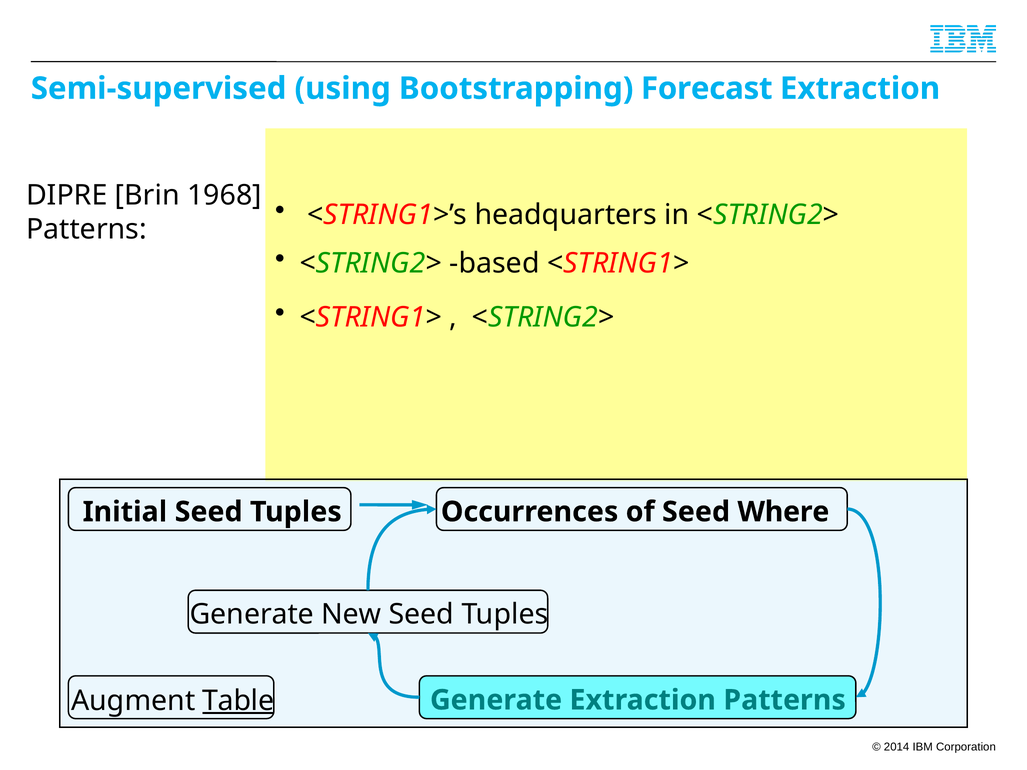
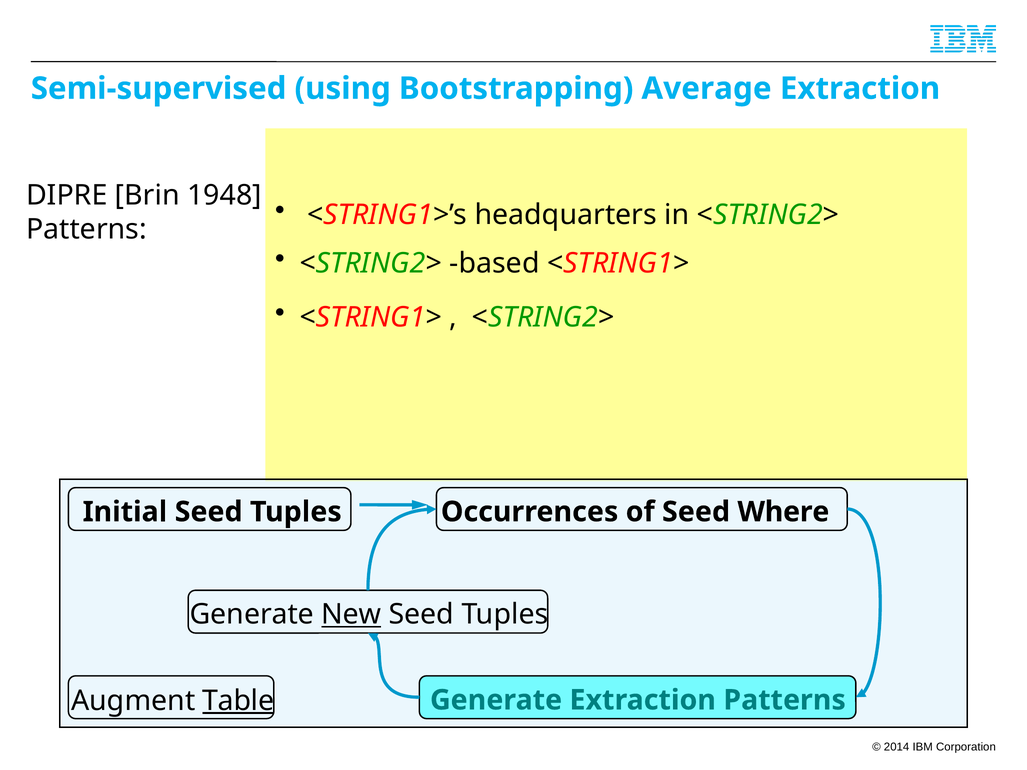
Forecast: Forecast -> Average
1968: 1968 -> 1948
New underline: none -> present
